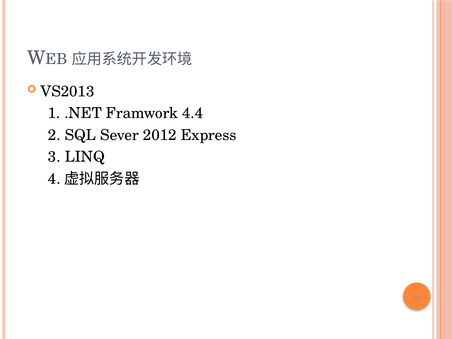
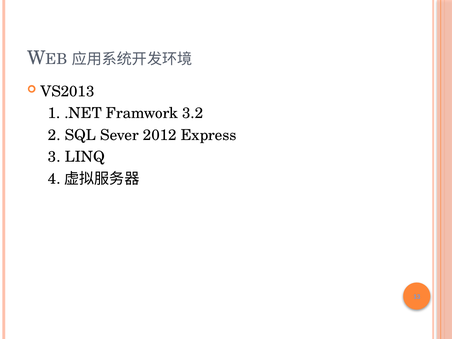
4.4: 4.4 -> 3.2
